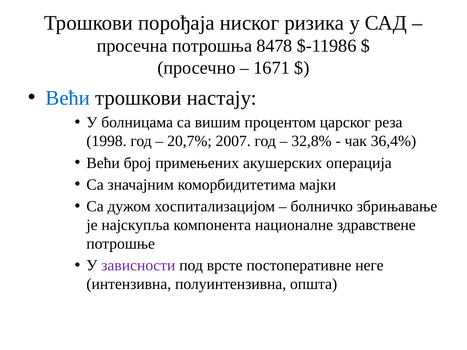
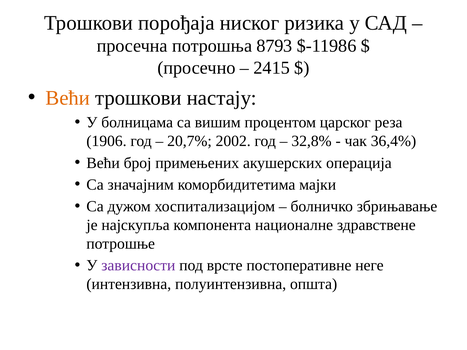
8478: 8478 -> 8793
1671: 1671 -> 2415
Већи at (68, 98) colour: blue -> orange
1998: 1998 -> 1906
2007: 2007 -> 2002
